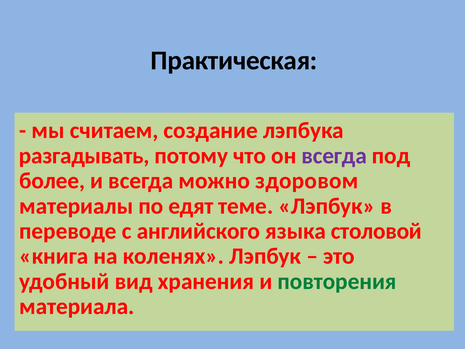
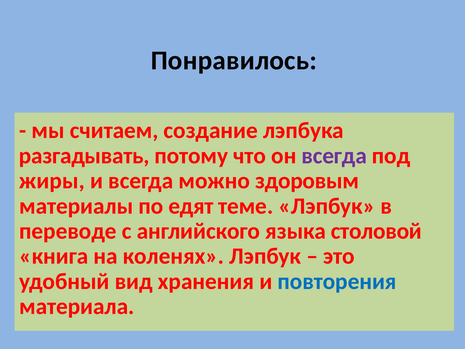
Практическая: Практическая -> Понравилось
более: более -> жиры
здоровом: здоровом -> здоровым
повторения colour: green -> blue
